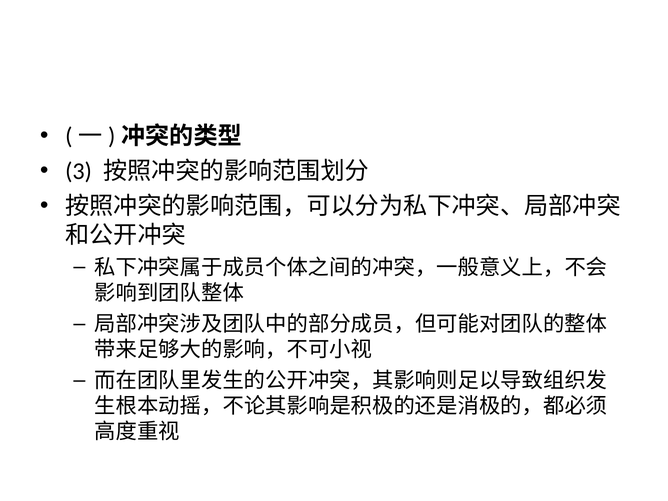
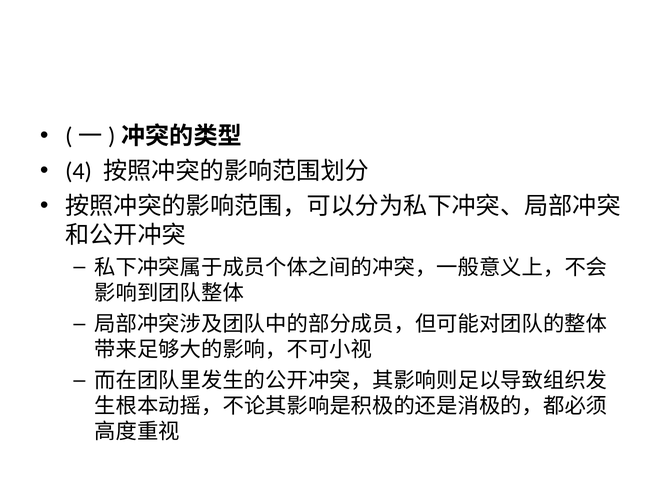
3: 3 -> 4
